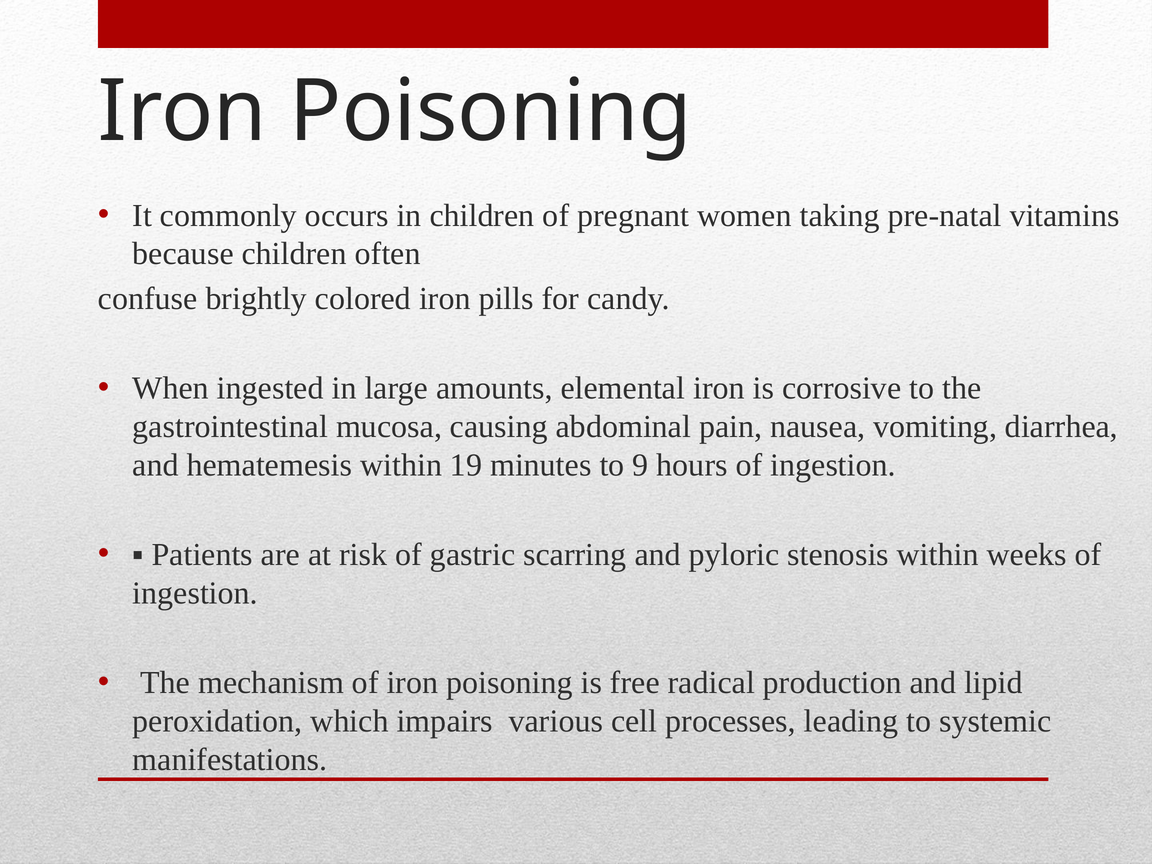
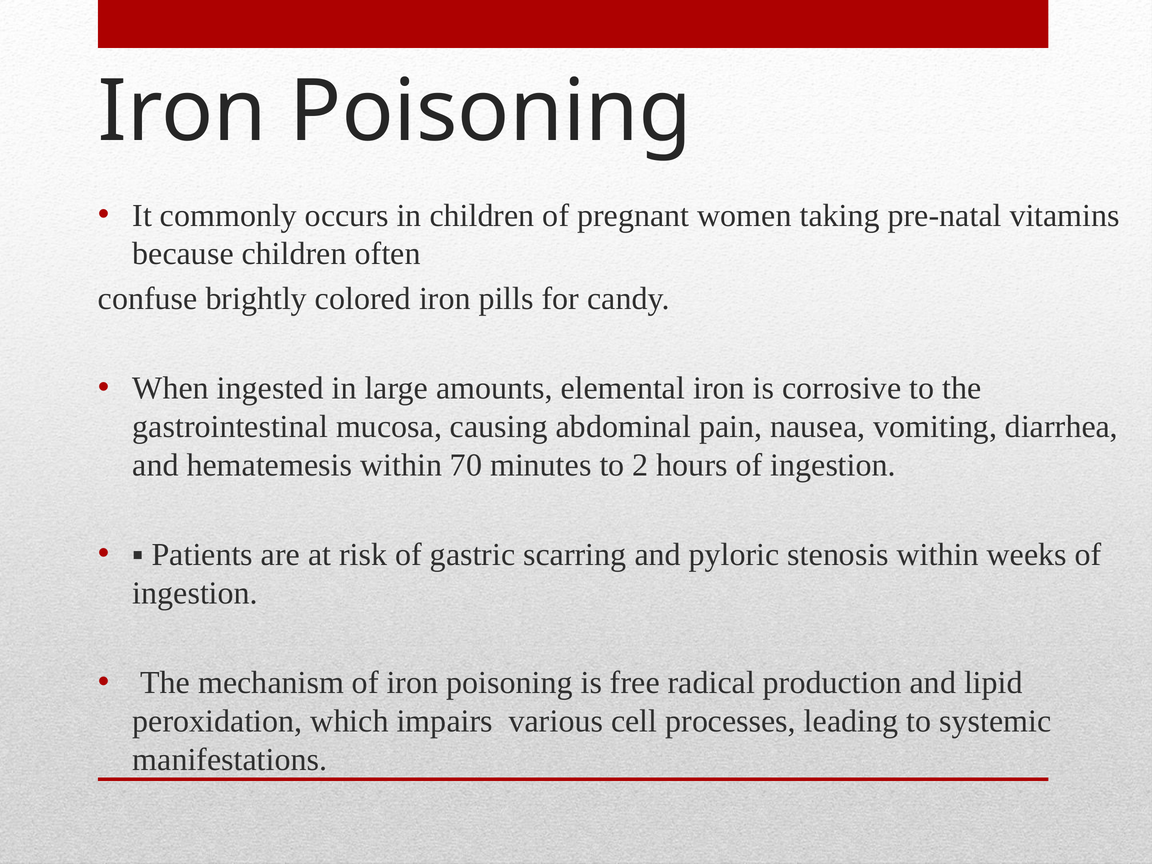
19: 19 -> 70
9: 9 -> 2
